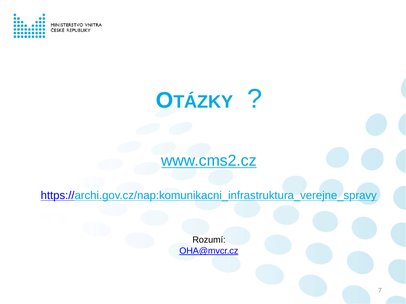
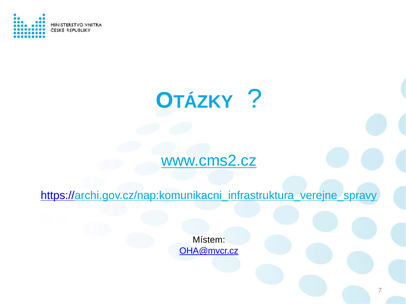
Rozumí: Rozumí -> Místem
